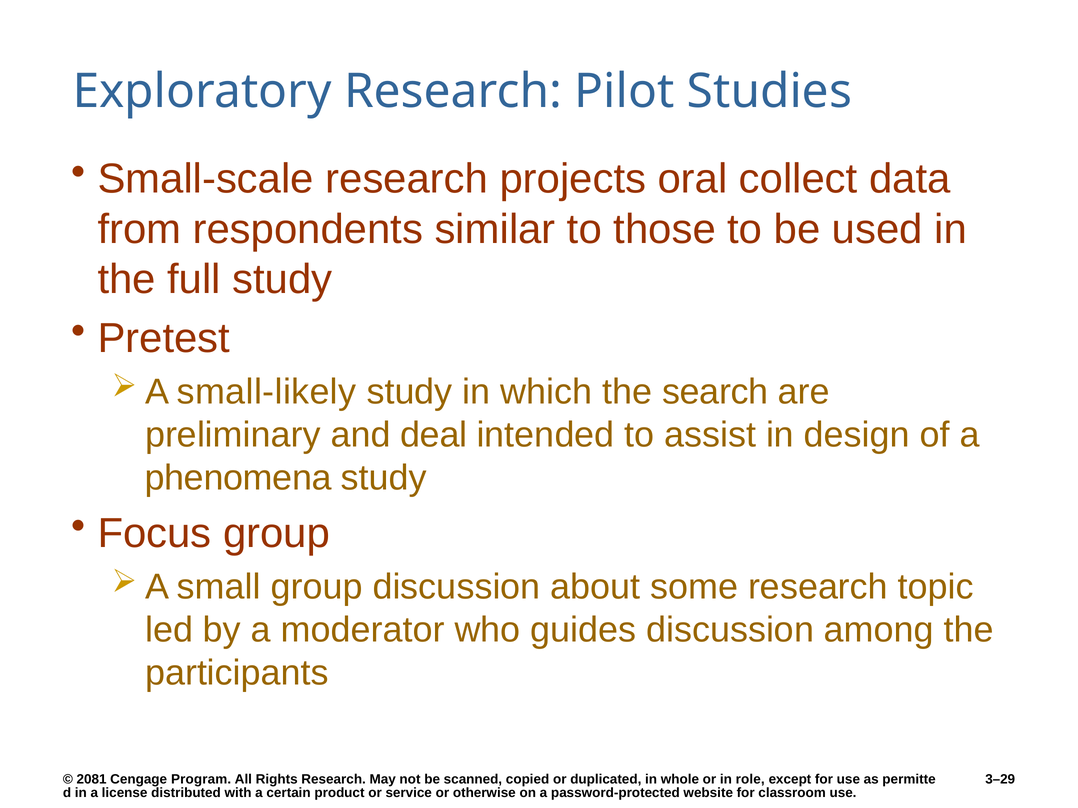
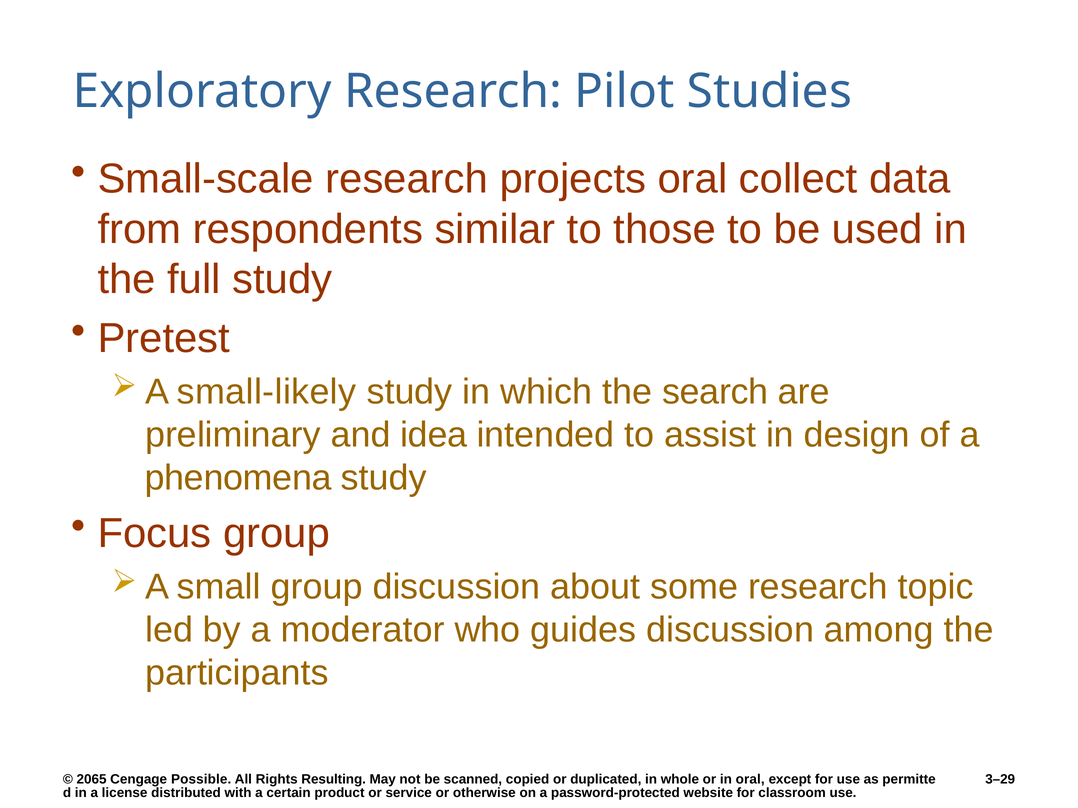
deal: deal -> idea
2081: 2081 -> 2065
Program: Program -> Possible
Rights Research: Research -> Resulting
in role: role -> oral
